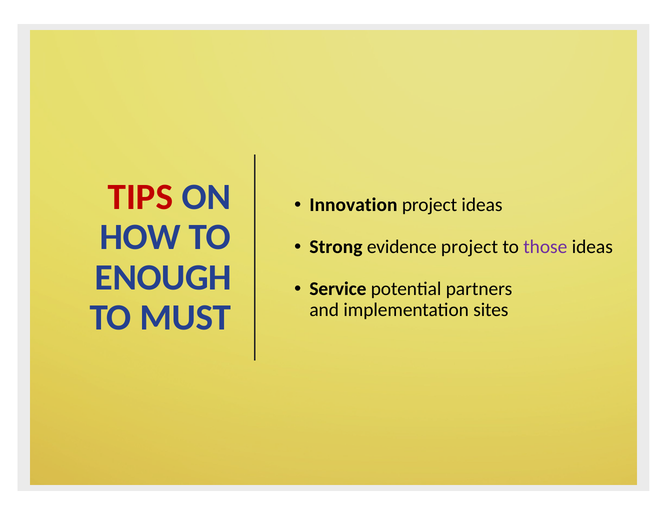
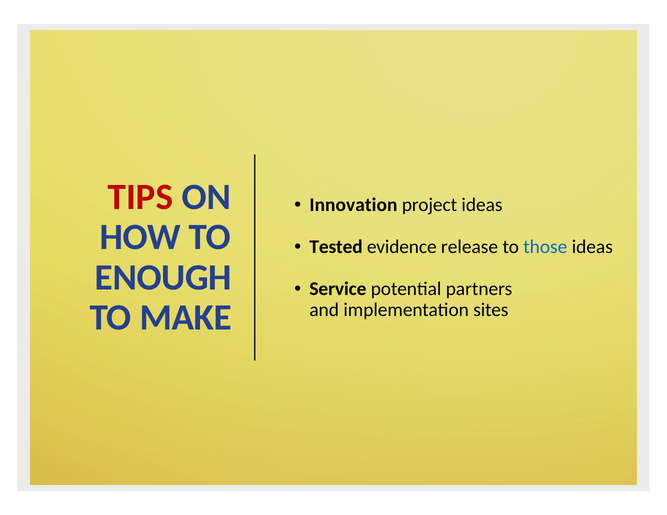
Strong: Strong -> Tested
evidence project: project -> release
those colour: purple -> blue
MUST: MUST -> MAKE
